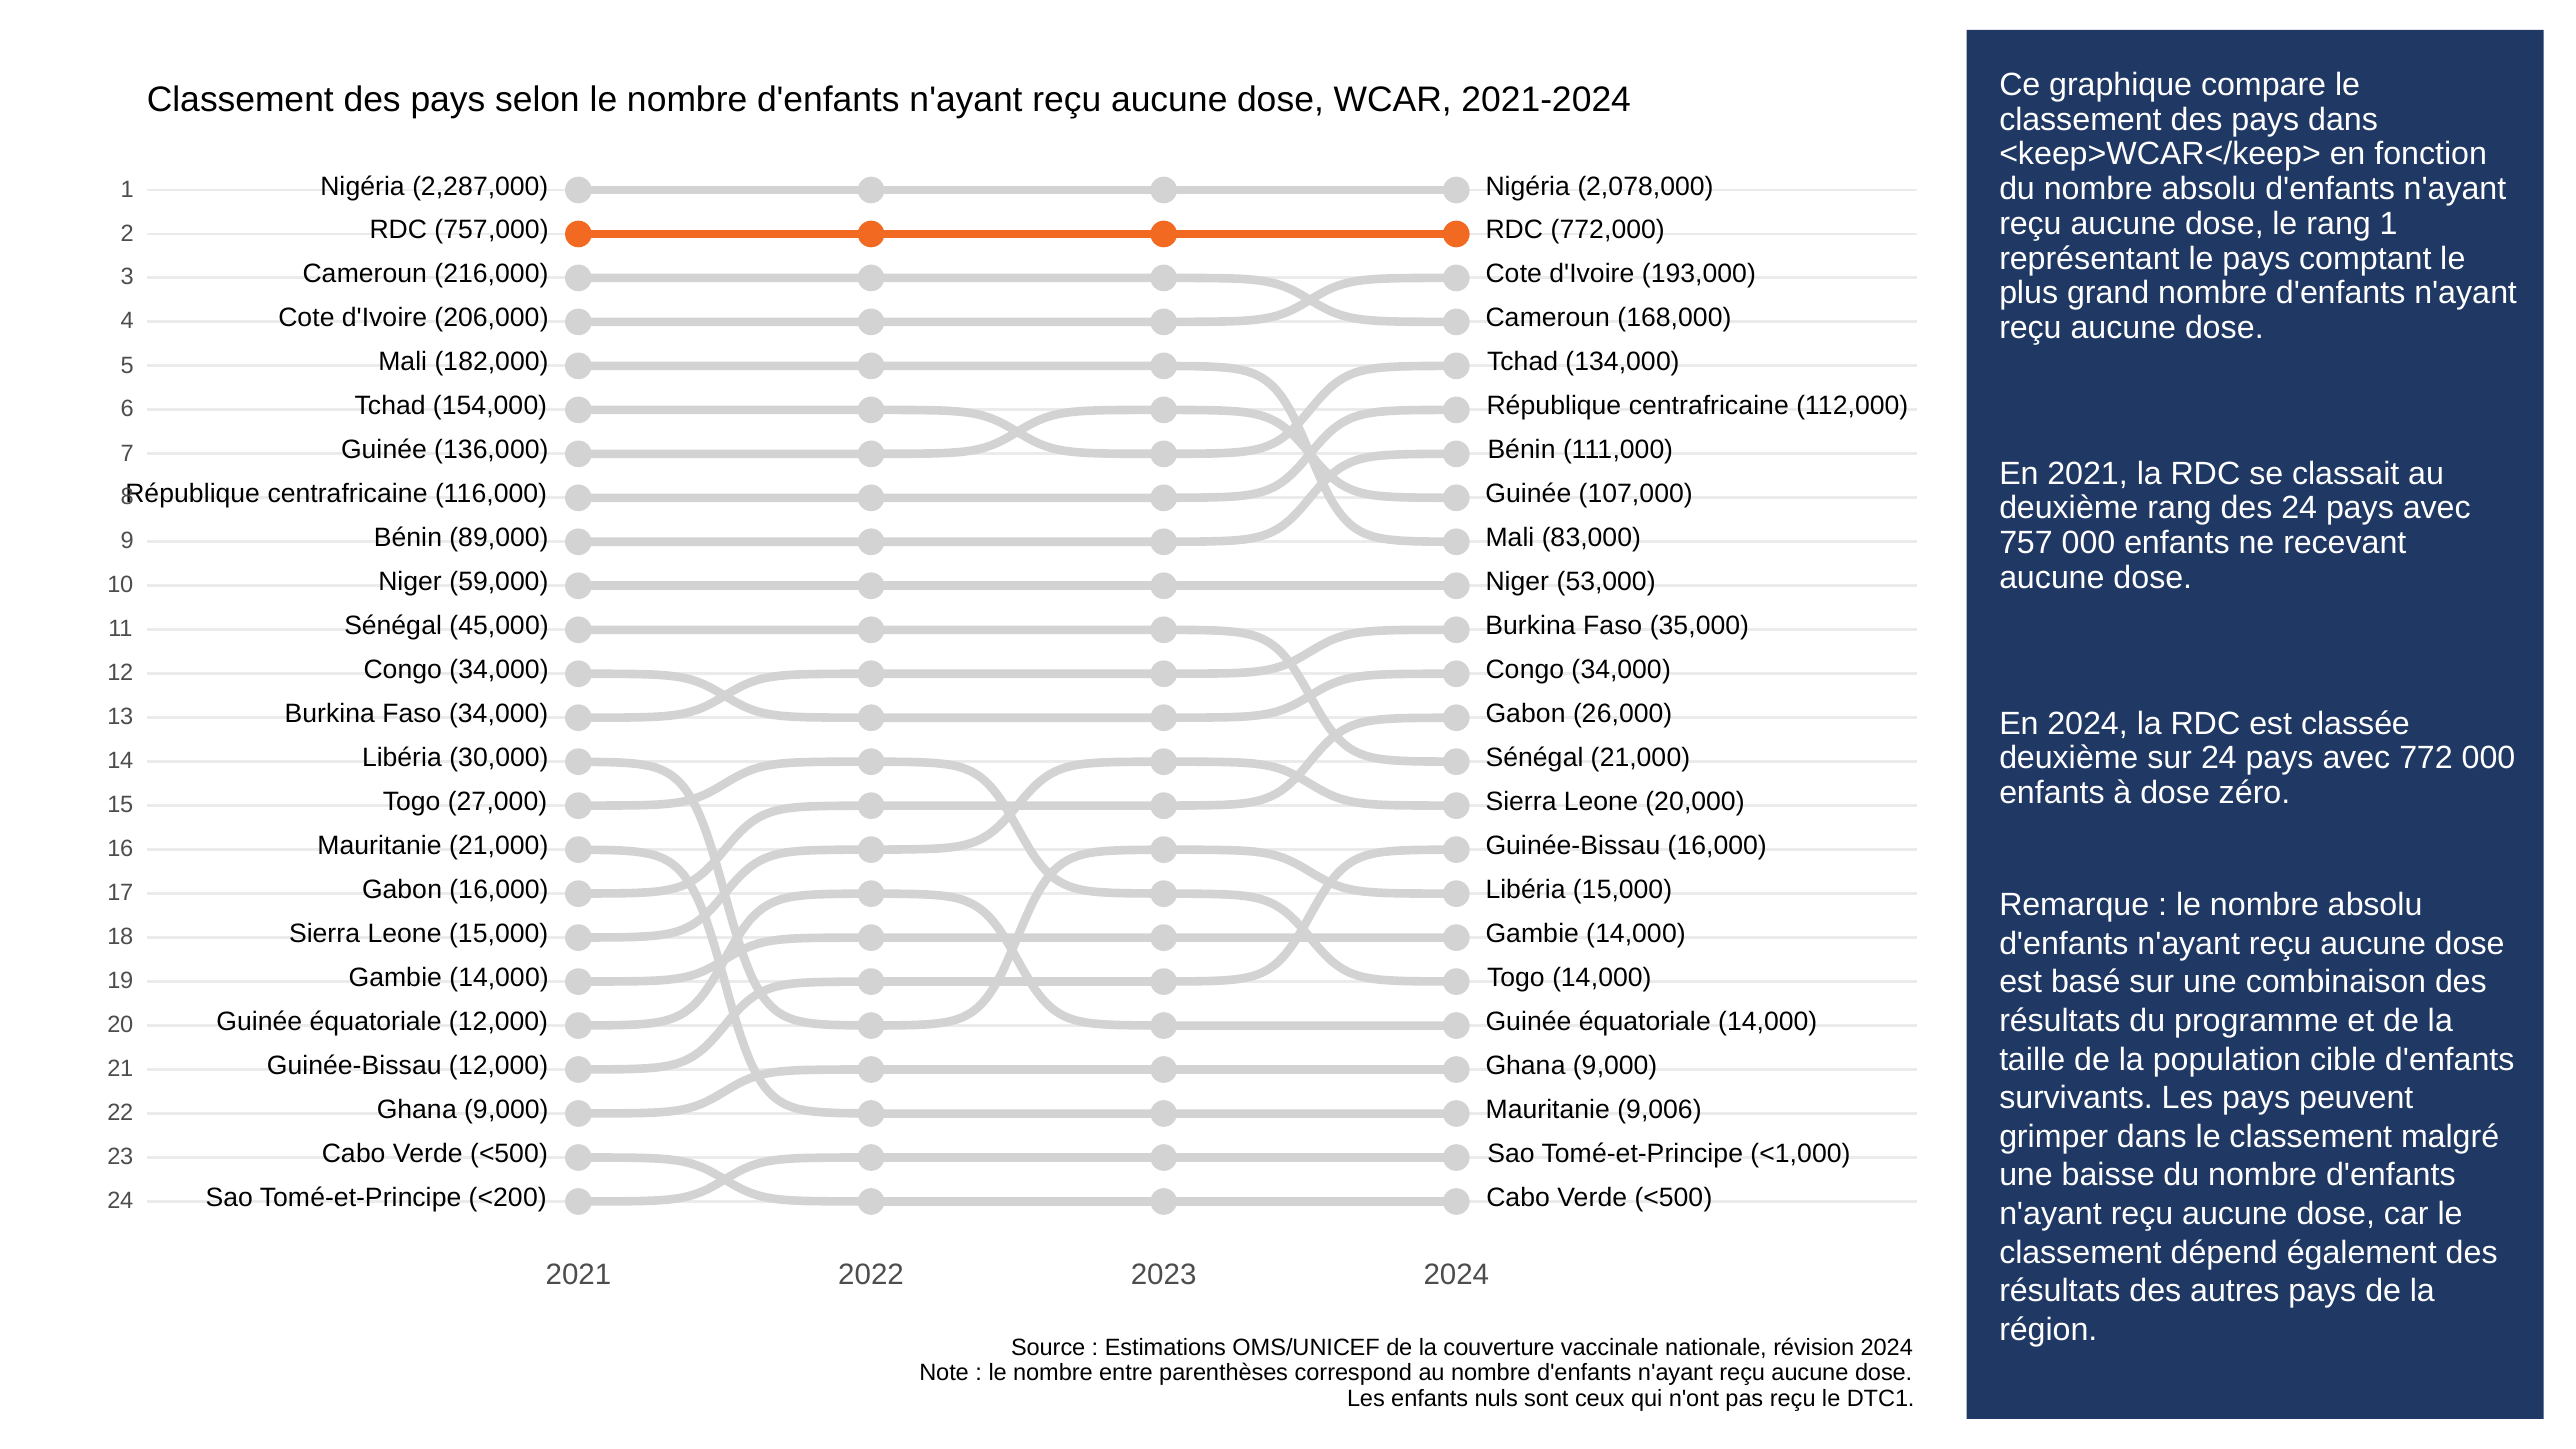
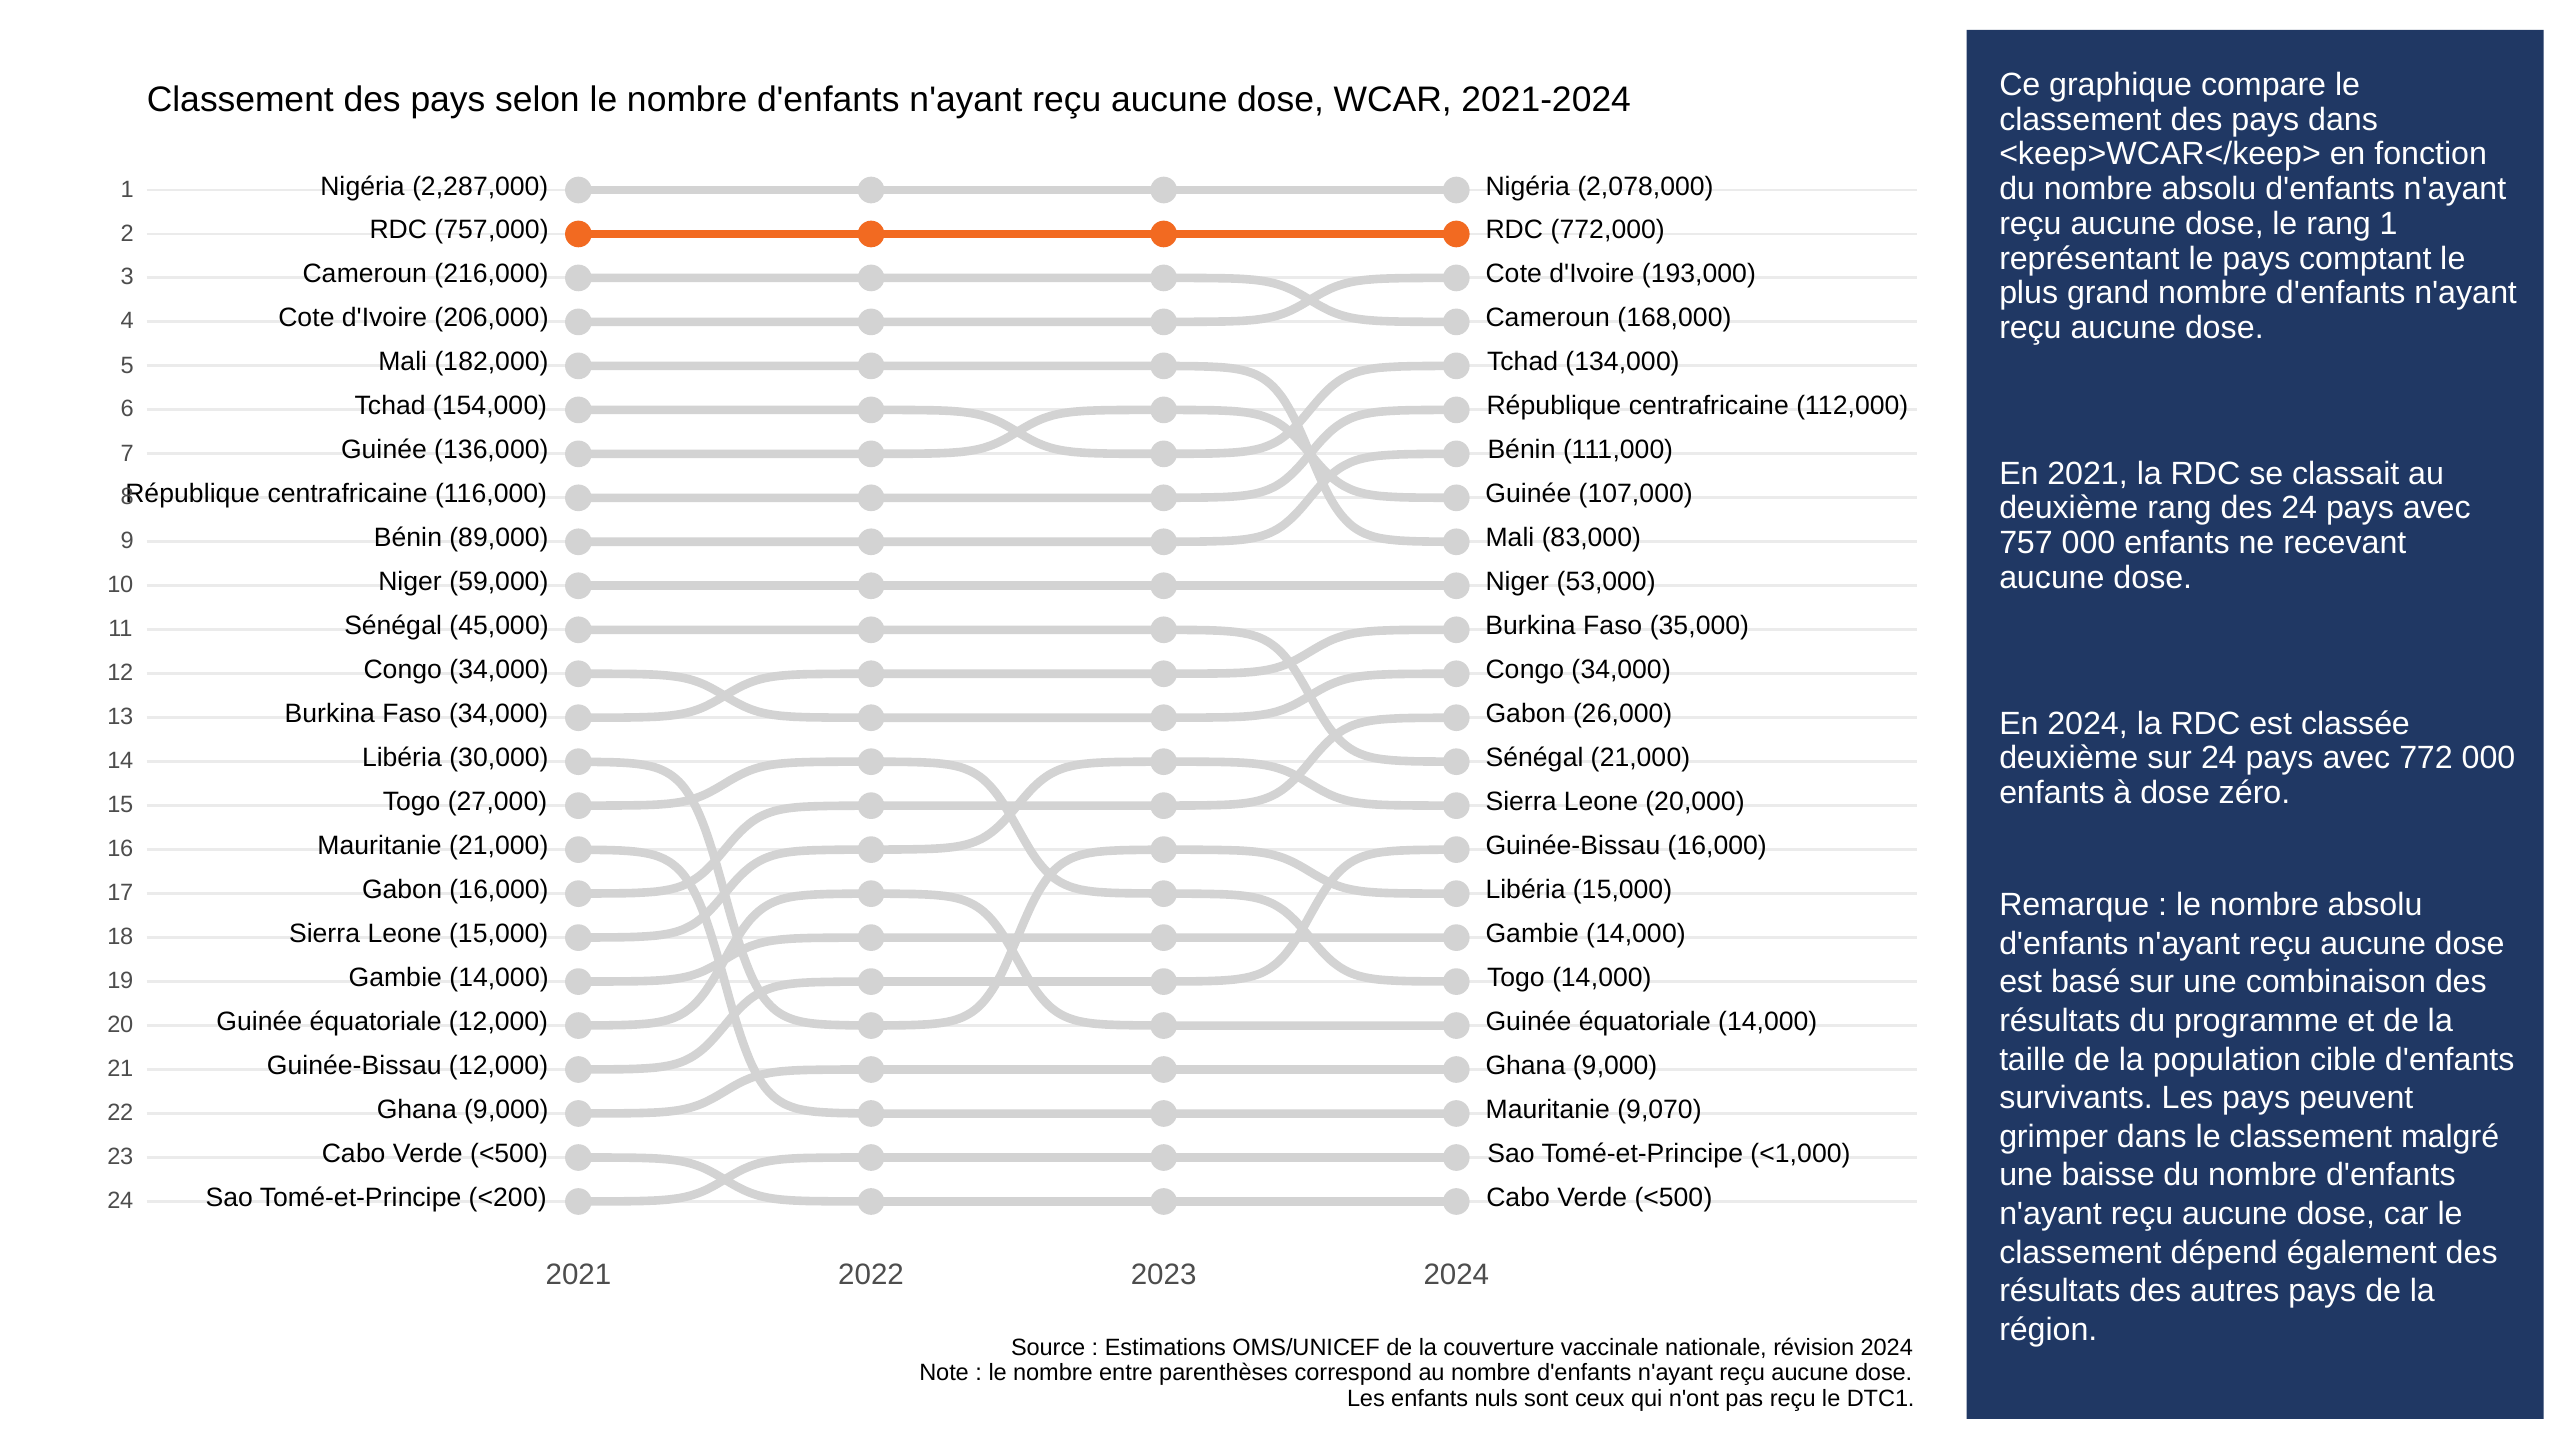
9,006: 9,006 -> 9,070
